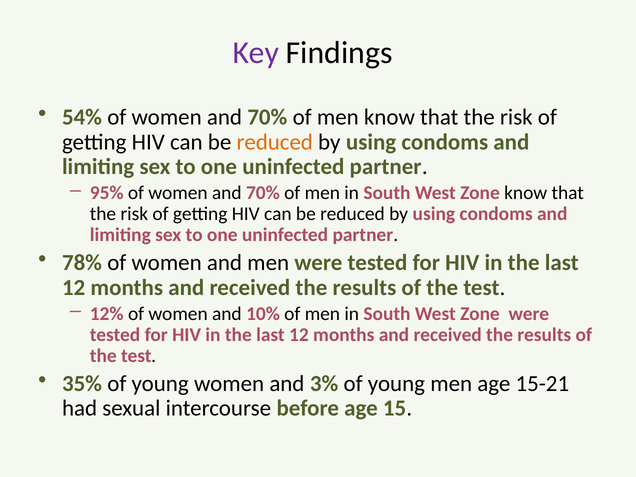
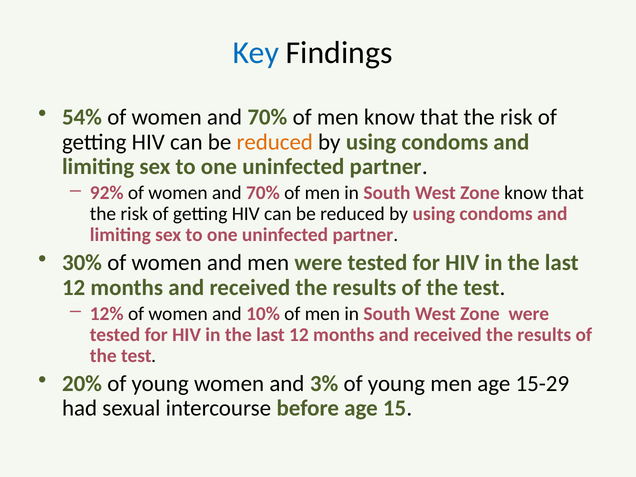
Key colour: purple -> blue
95%: 95% -> 92%
78%: 78% -> 30%
35%: 35% -> 20%
15-21: 15-21 -> 15-29
